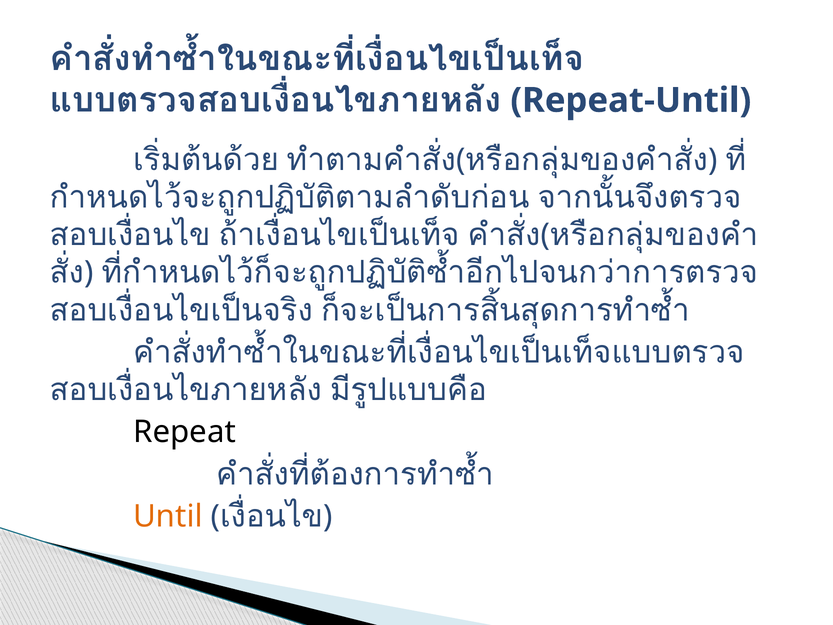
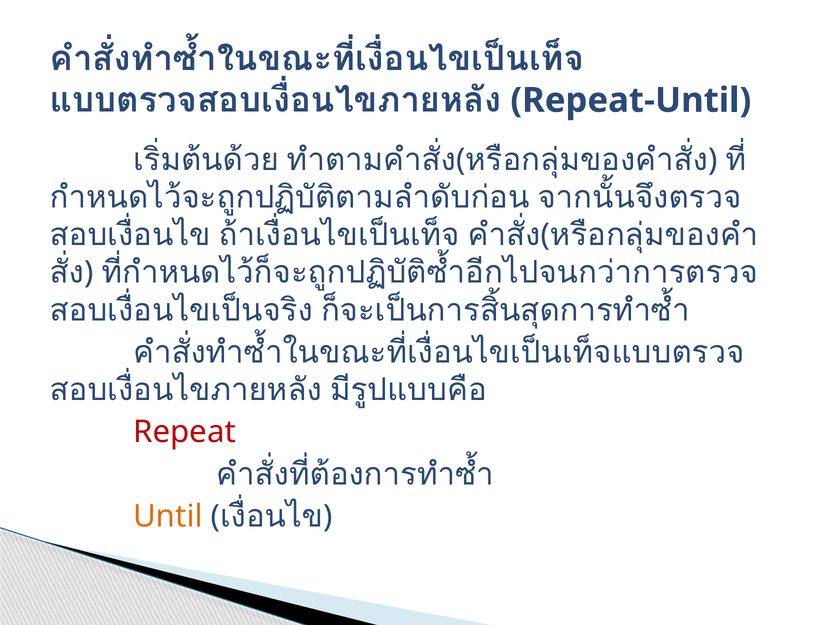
Repeat colour: black -> red
